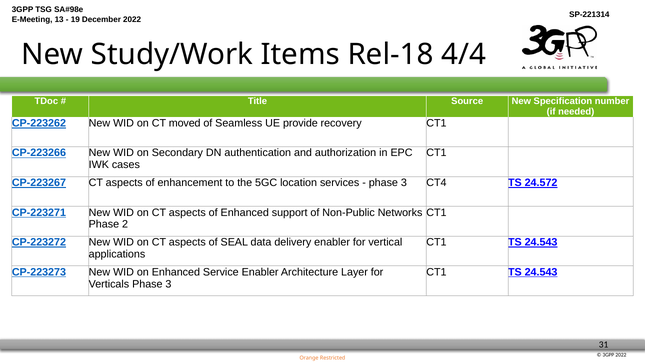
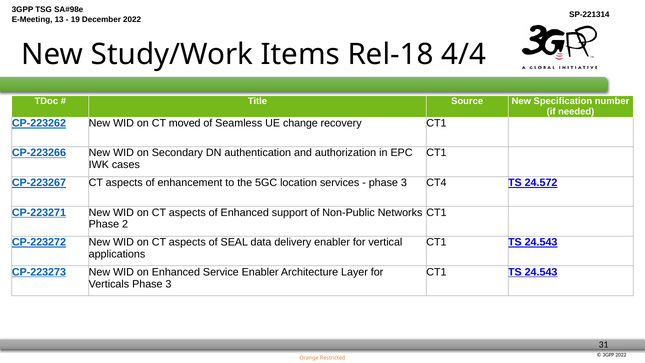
provide: provide -> change
